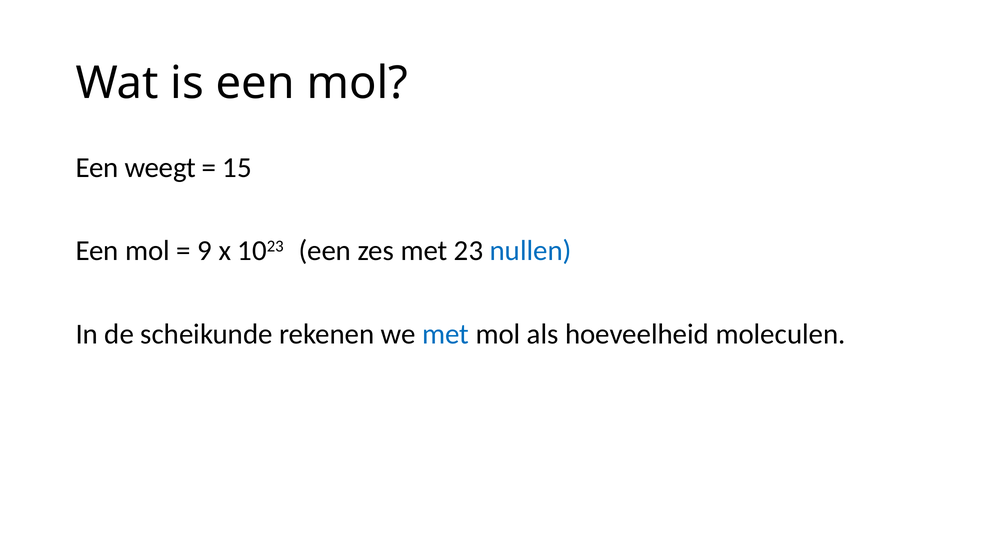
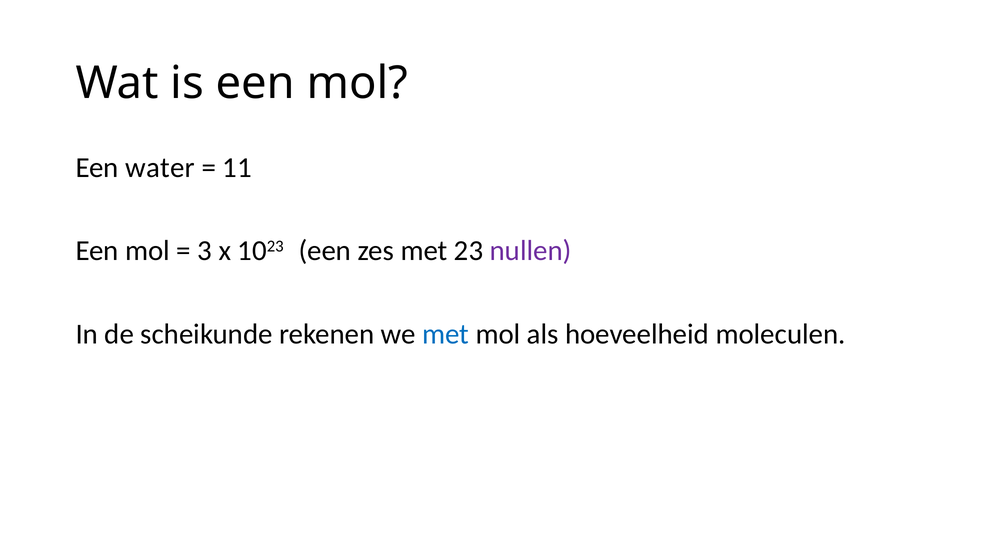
weegt: weegt -> water
15: 15 -> 11
9: 9 -> 3
nullen colour: blue -> purple
